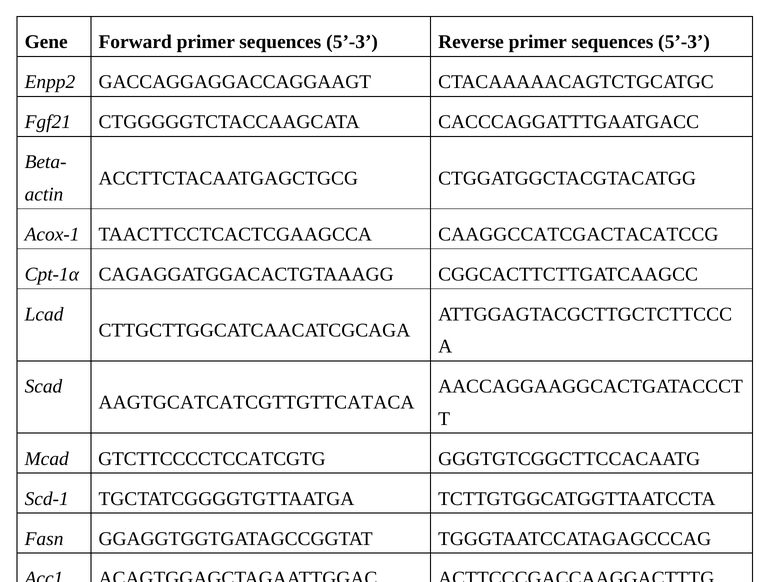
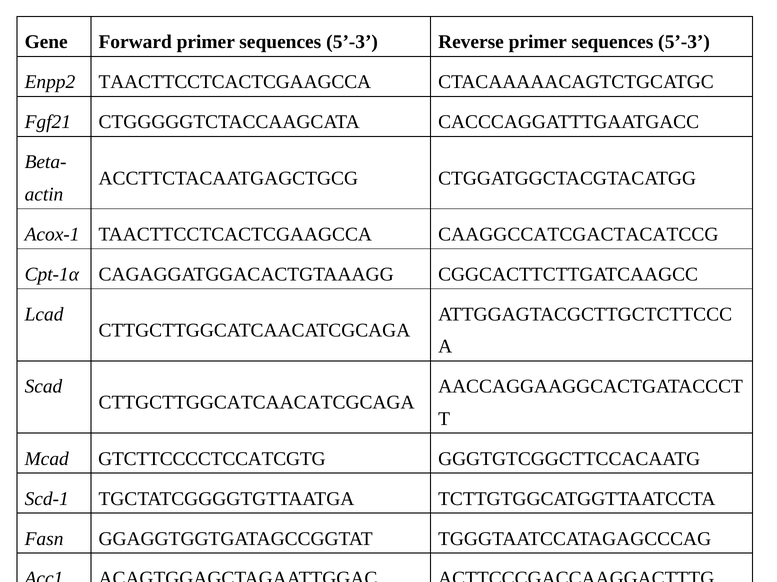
Enpp2 GACCAGGAGGACCAGGAAGT: GACCAGGAGGACCAGGAAGT -> TAACTTCCTCACTCGAAGCCA
AAGTGCATCATCGTTGTTCATACA at (257, 403): AAGTGCATCATCGTTGTTCATACA -> CTTGCTTGGCATCAACATCGCAGA
